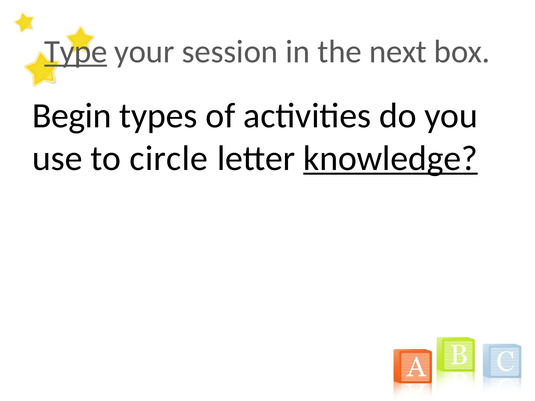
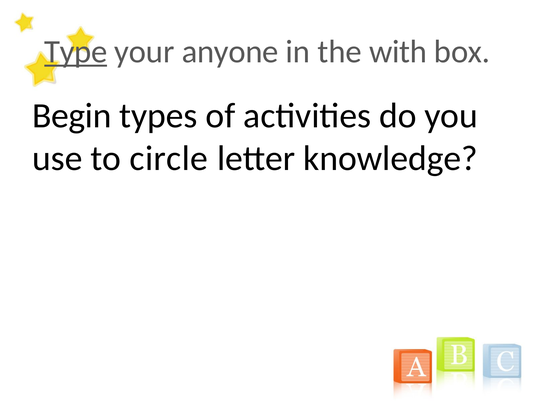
session: session -> anyone
next: next -> with
knowledge underline: present -> none
